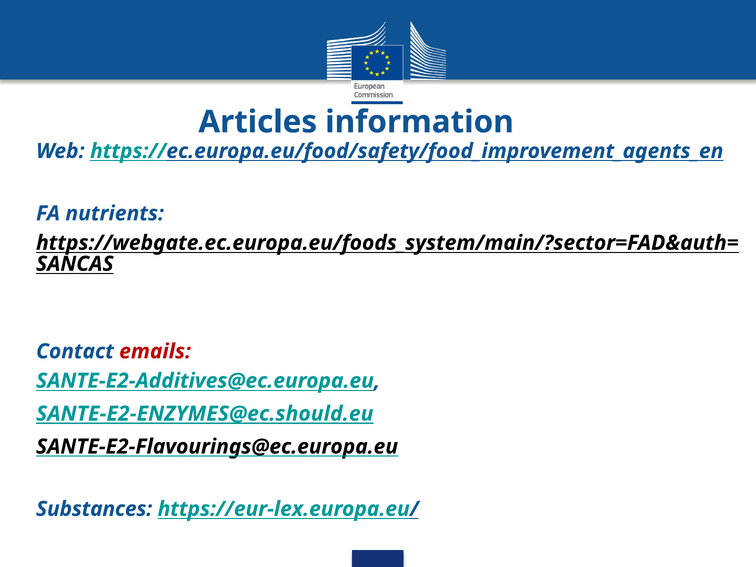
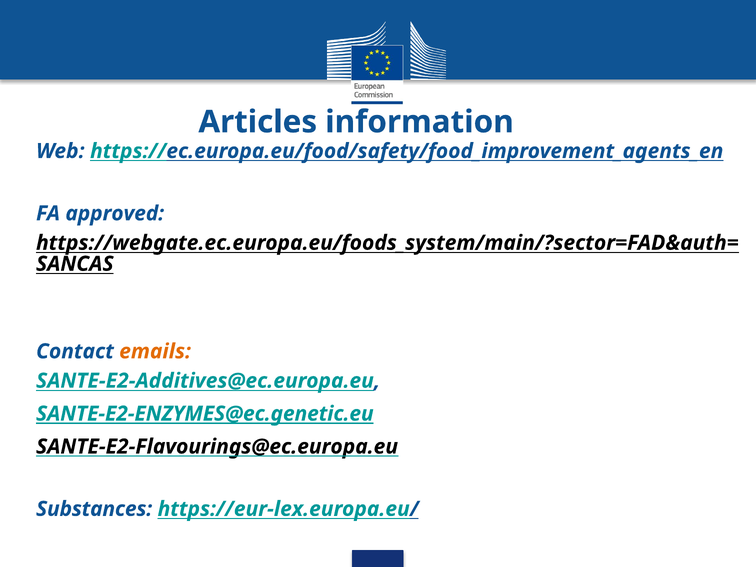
nutrients: nutrients -> approved
emails colour: red -> orange
SANTE-E2-ENZYMES@ec.should.eu: SANTE-E2-ENZYMES@ec.should.eu -> SANTE-E2-ENZYMES@ec.genetic.eu
